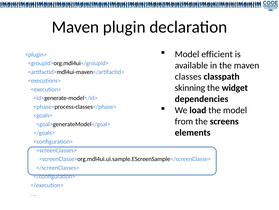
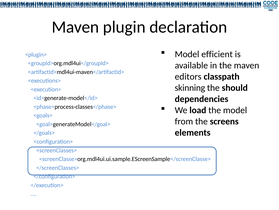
classes: classes -> editors
widget: widget -> should
